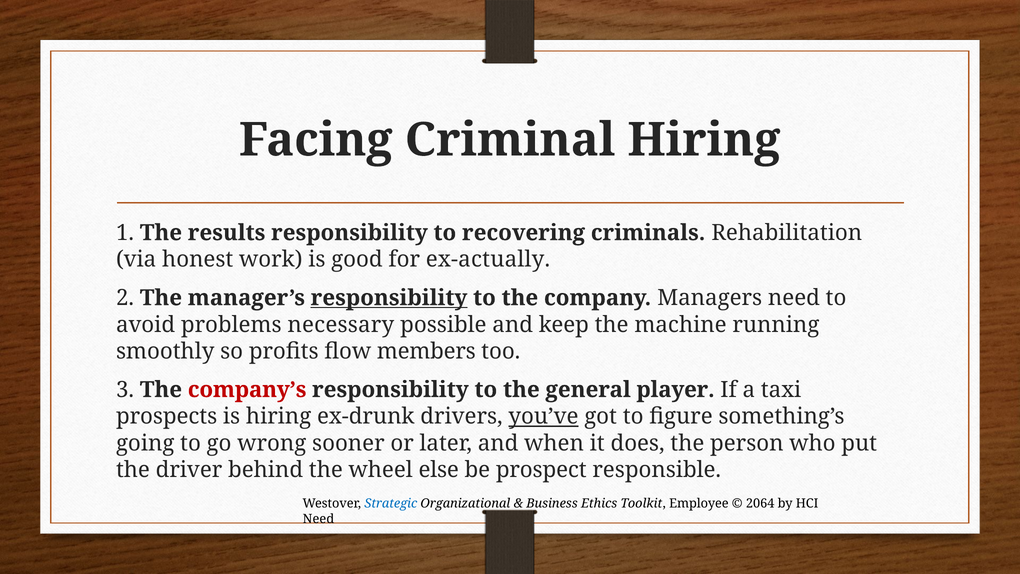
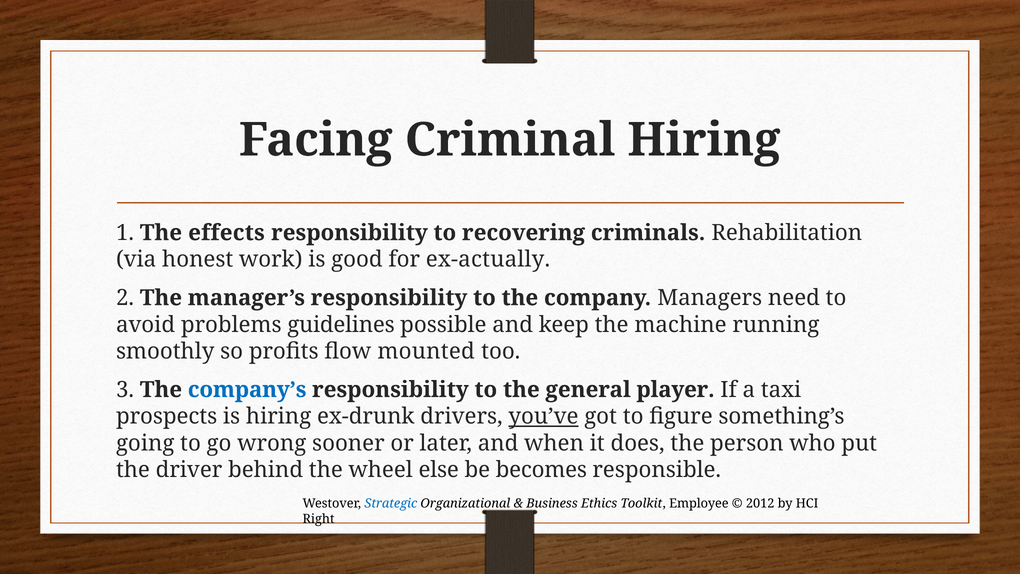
results: results -> effects
responsibility at (389, 298) underline: present -> none
necessary: necessary -> guidelines
members: members -> mounted
company’s colour: red -> blue
prospect: prospect -> becomes
2064: 2064 -> 2012
Need at (318, 519): Need -> Right
